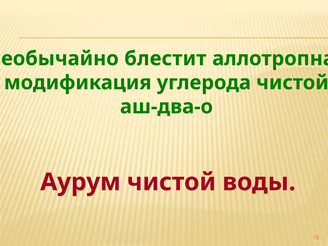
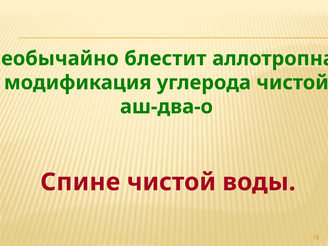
Аурум: Аурум -> Спине
